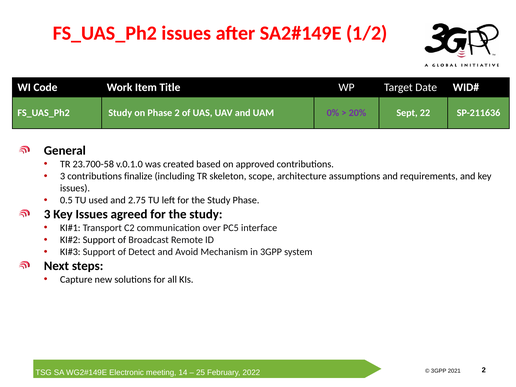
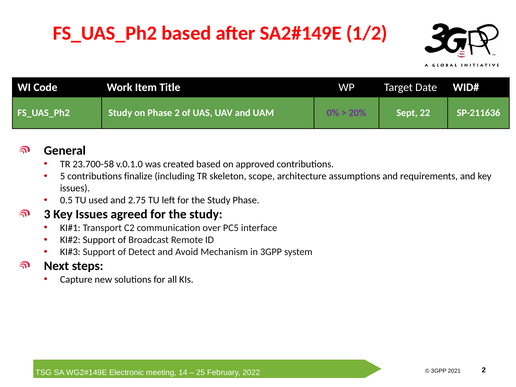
FS_UAS_Ph2 issues: issues -> based
3 at (63, 176): 3 -> 5
